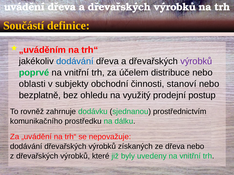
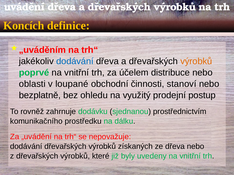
Součástí: Součástí -> Koncích
výrobků at (196, 61) colour: purple -> orange
subjekty: subjekty -> loupané
